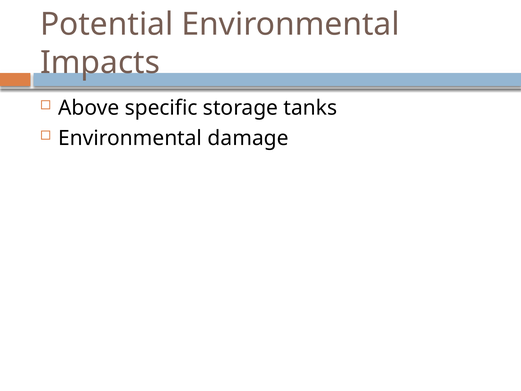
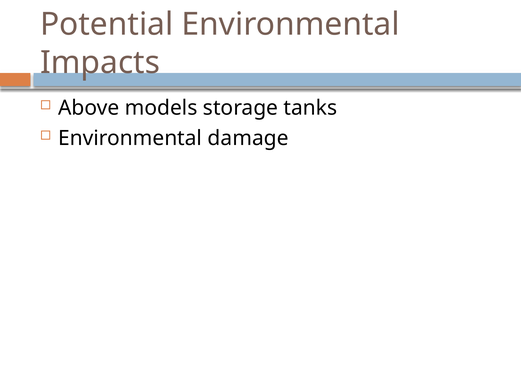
specific: specific -> models
